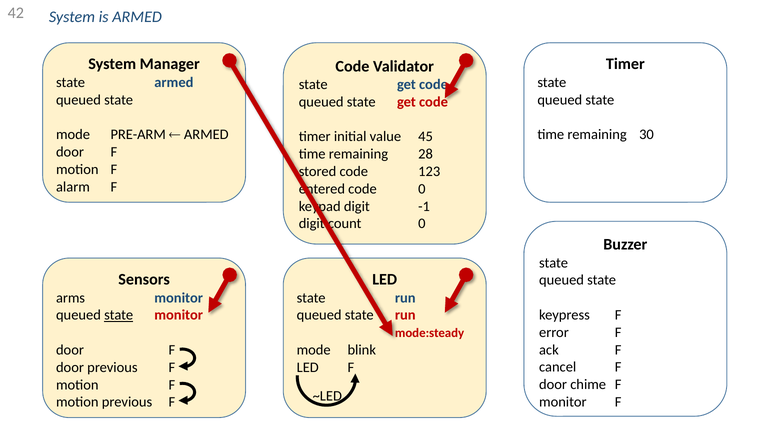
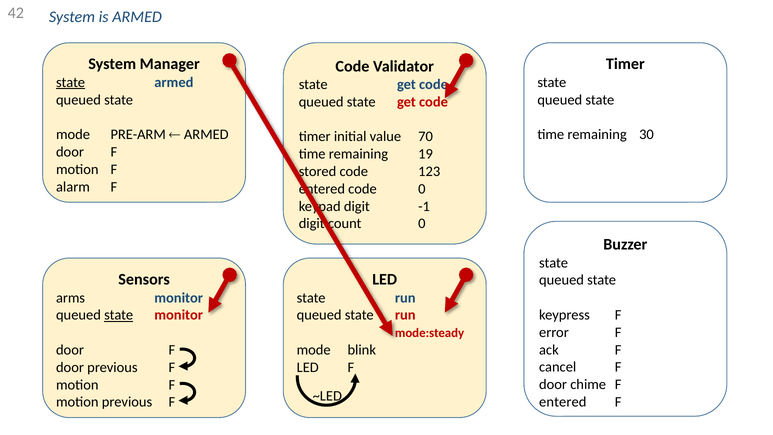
state at (71, 82) underline: none -> present
45: 45 -> 70
28: 28 -> 19
monitor at (563, 402): monitor -> entered
